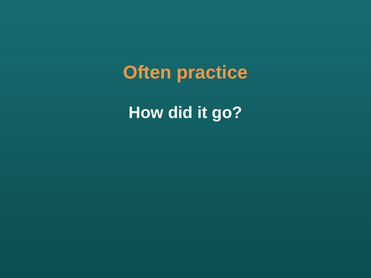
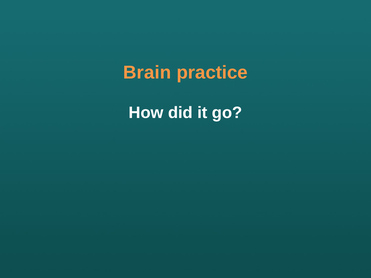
Often: Often -> Brain
